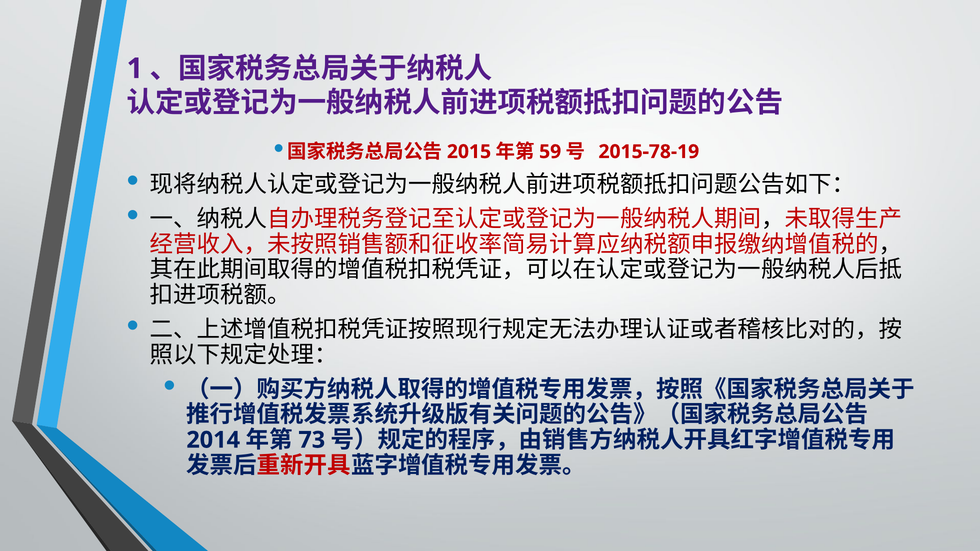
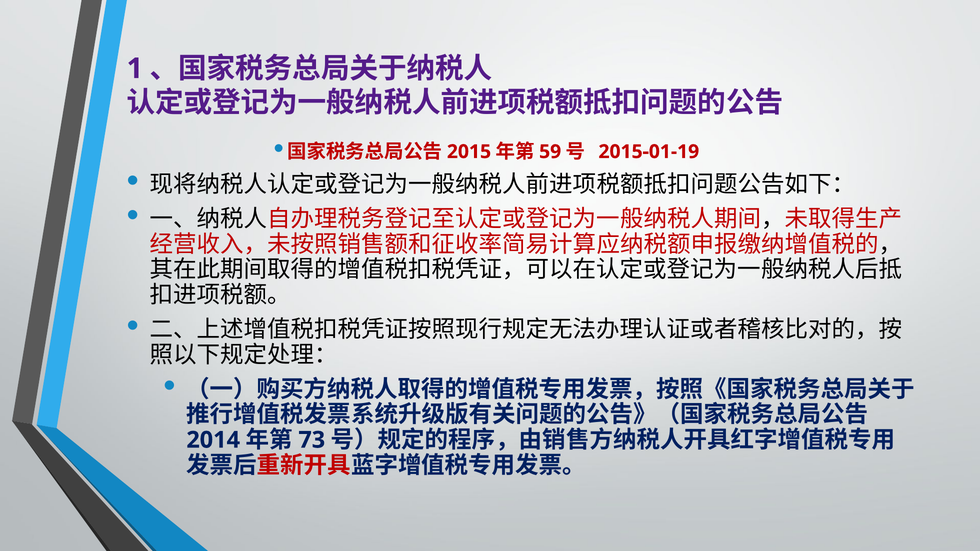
2015-78-19: 2015-78-19 -> 2015-01-19
